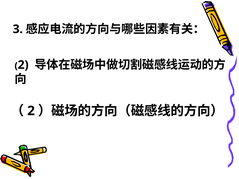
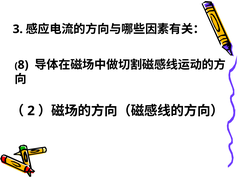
2 at (23, 65): 2 -> 8
